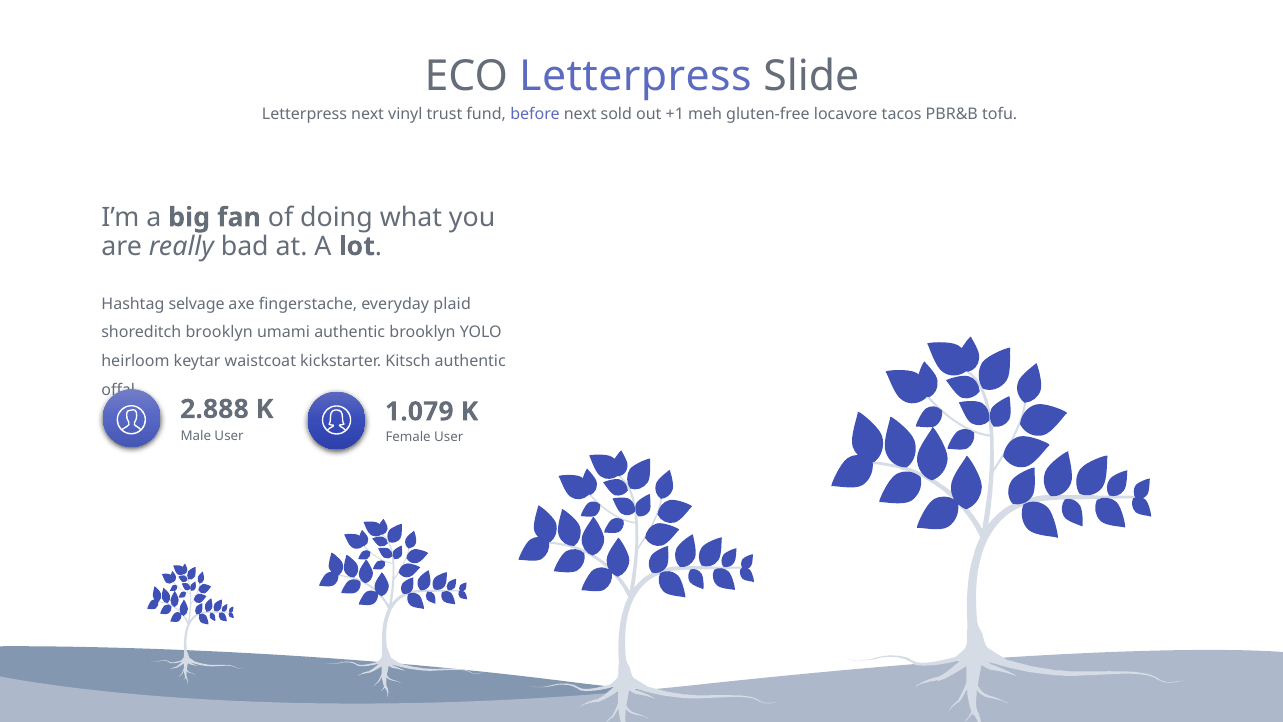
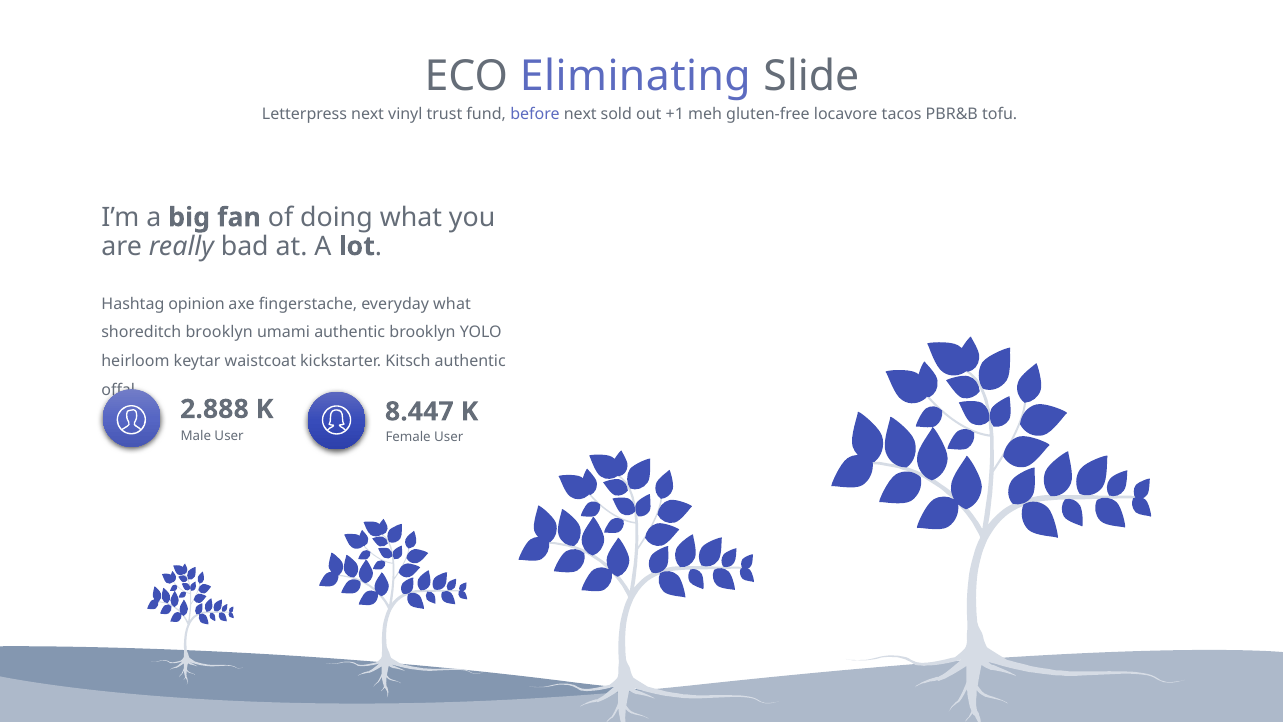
ECO Letterpress: Letterpress -> Eliminating
selvage: selvage -> opinion
everyday plaid: plaid -> what
1.079: 1.079 -> 8.447
